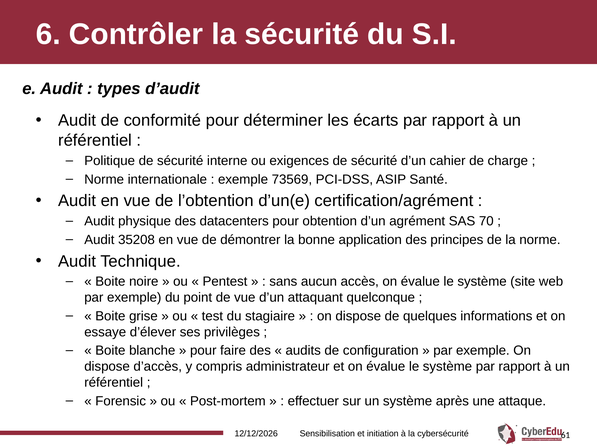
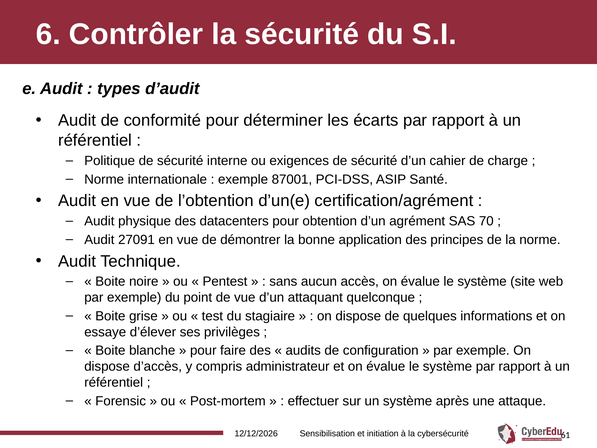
73569: 73569 -> 87001
35208: 35208 -> 27091
